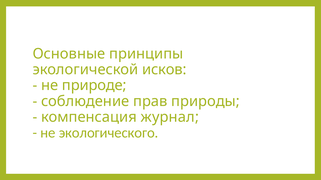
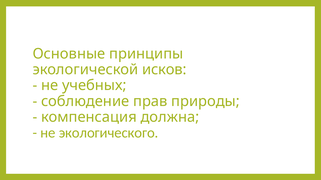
природе: природе -> учебных
журнал: журнал -> должна
